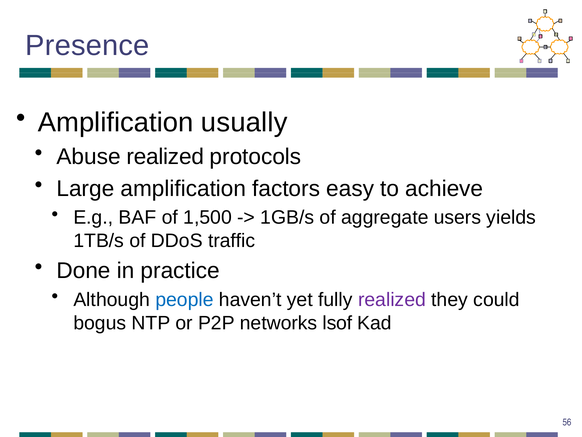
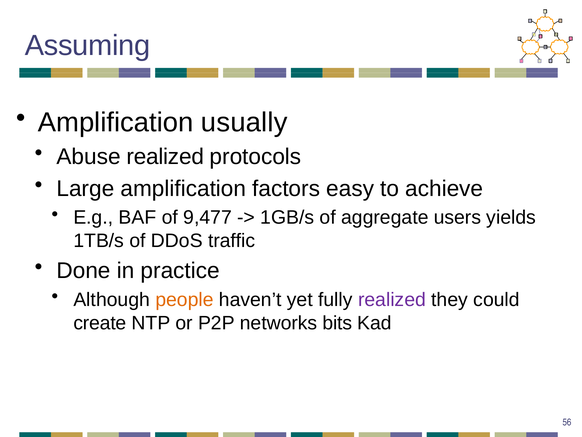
Presence: Presence -> Assuming
1,500: 1,500 -> 9,477
people colour: blue -> orange
bogus: bogus -> create
lsof: lsof -> bits
